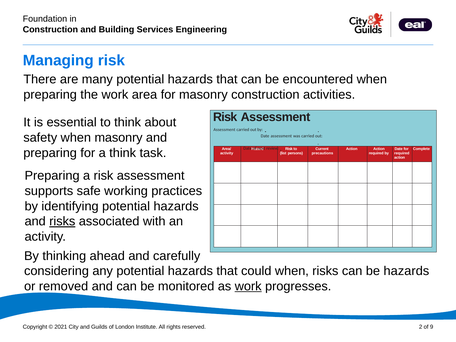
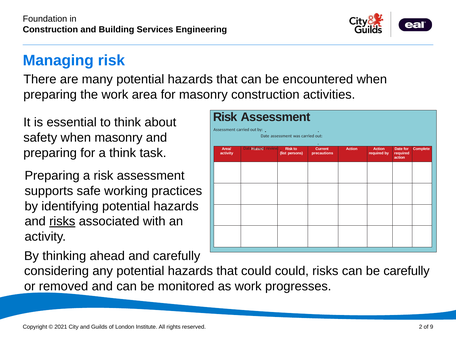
could when: when -> could
be hazards: hazards -> carefully
work at (248, 286) underline: present -> none
